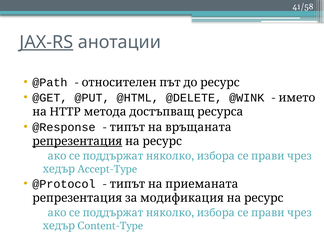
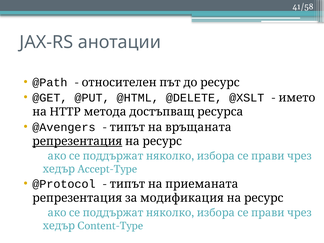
JAX-RS underline: present -> none
@WINK: @WINK -> @XSLT
@Response: @Response -> @Avengers
